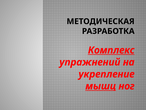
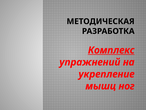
мышц underline: present -> none
